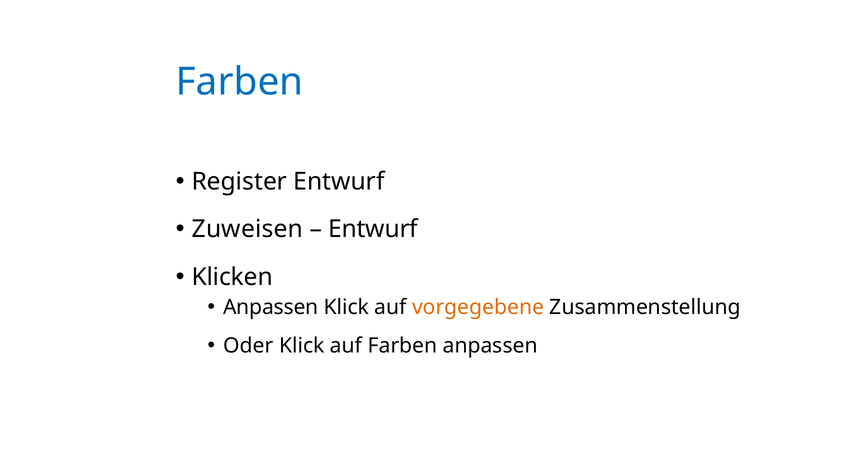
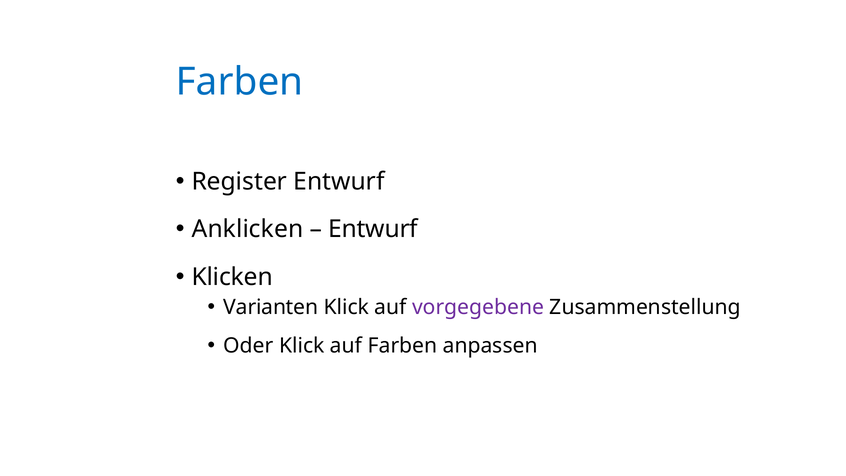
Zuweisen: Zuweisen -> Anklicken
Anpassen at (271, 307): Anpassen -> Varianten
vorgegebene colour: orange -> purple
